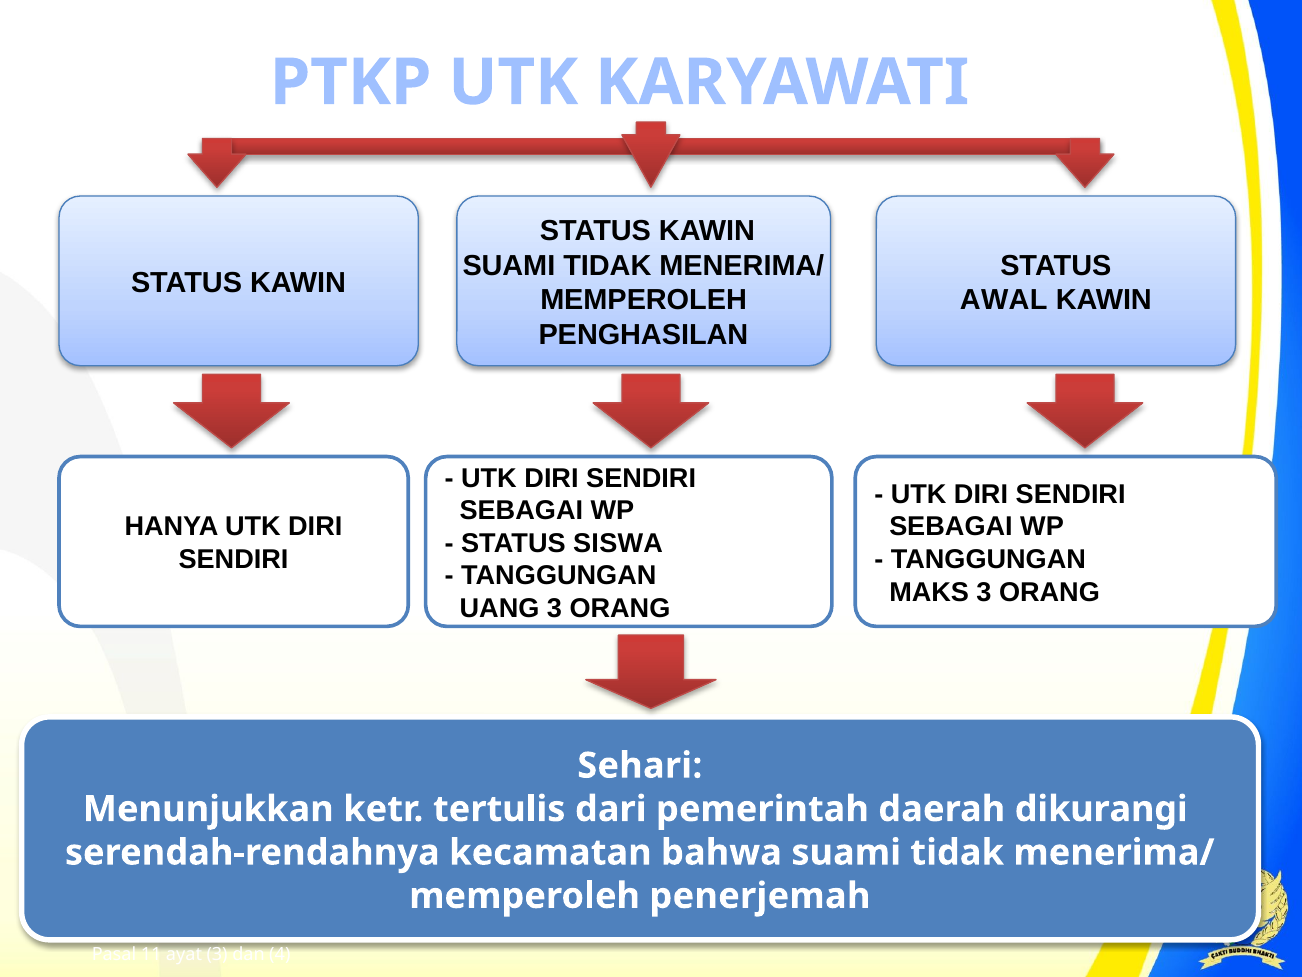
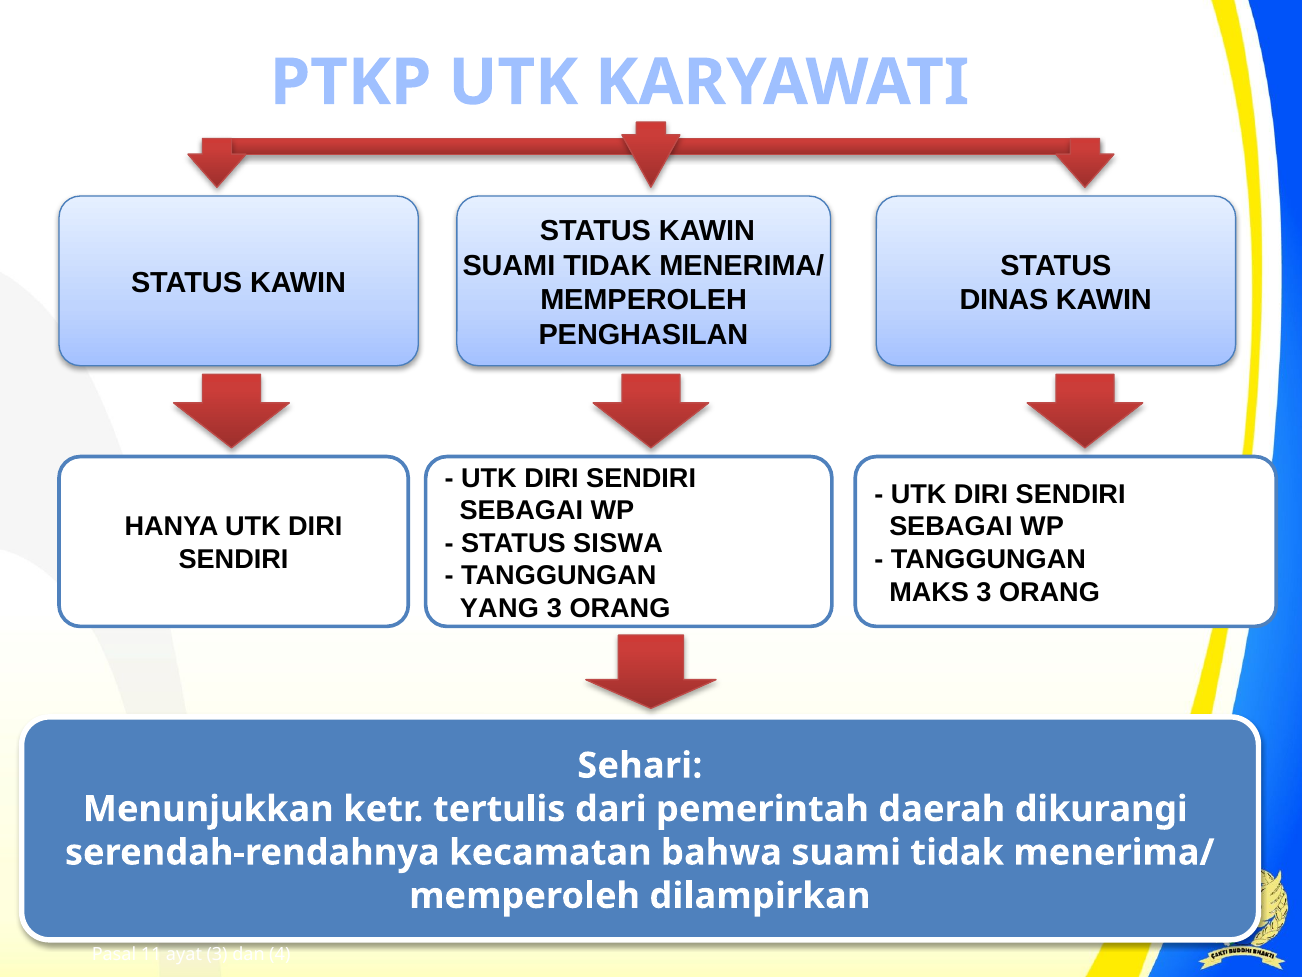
AWAL: AWAL -> DINAS
UANG: UANG -> YANG
penerjemah: penerjemah -> dilampirkan
